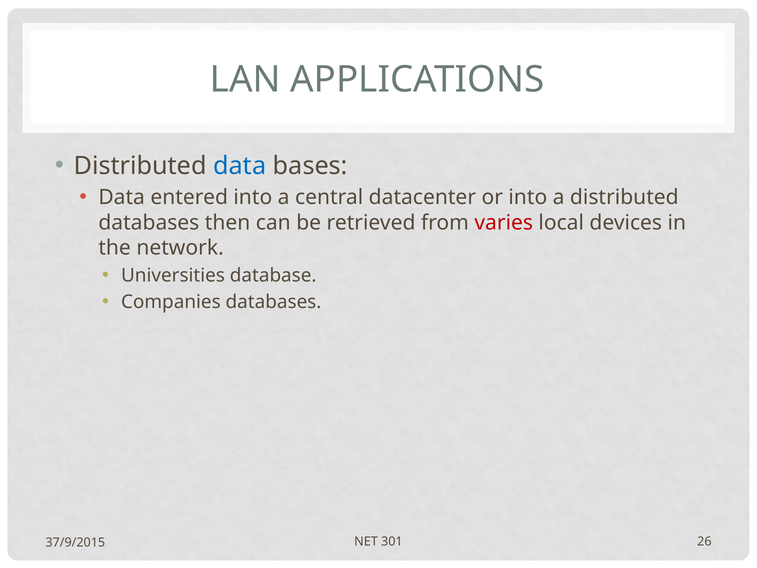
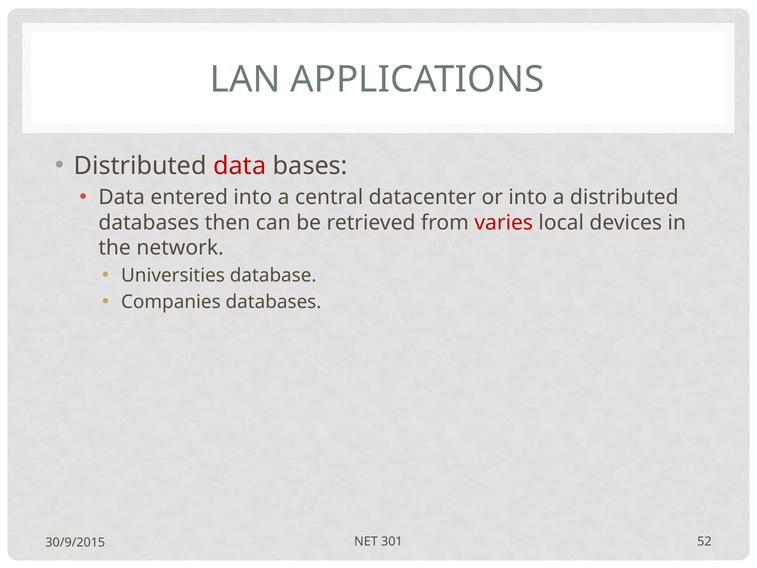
data at (240, 166) colour: blue -> red
26: 26 -> 52
37/9/2015: 37/9/2015 -> 30/9/2015
